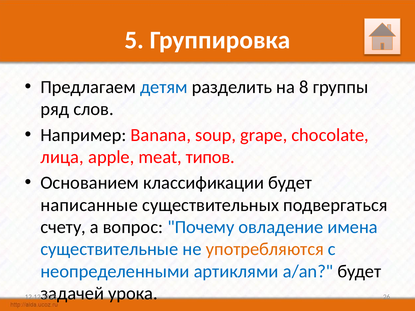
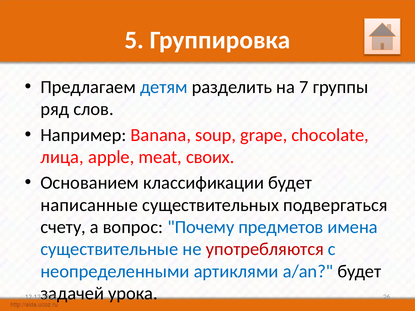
8: 8 -> 7
типов: типов -> своих
овладение: овладение -> предметов
употребляются colour: orange -> red
